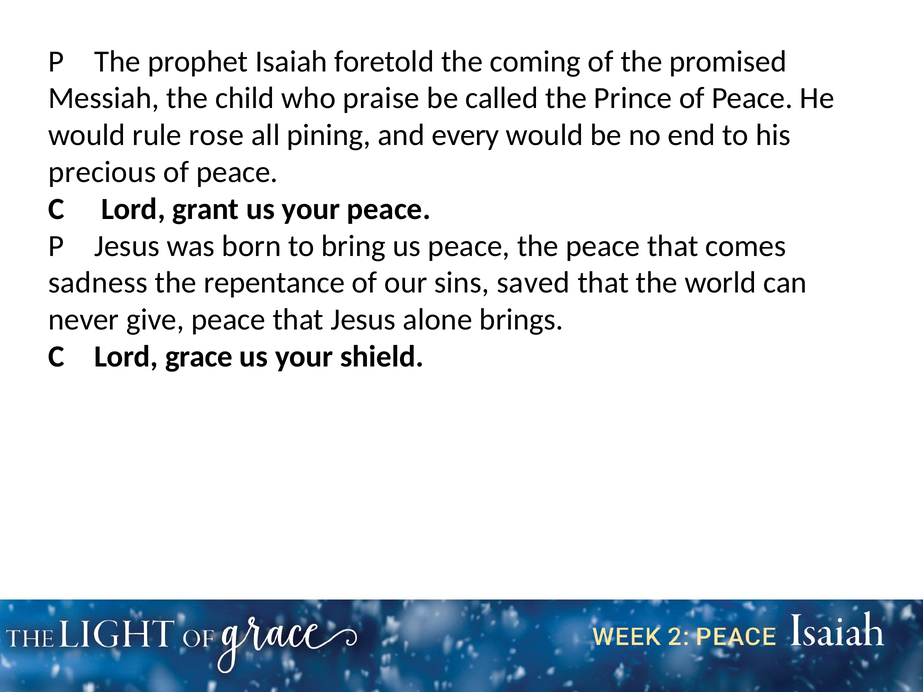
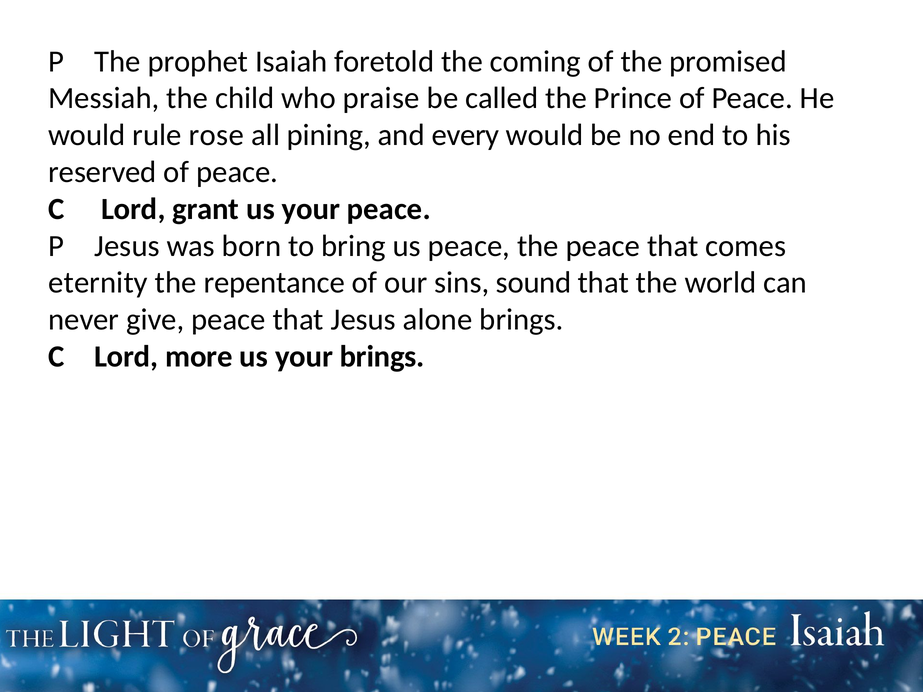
precious: precious -> reserved
sadness: sadness -> eternity
saved: saved -> sound
grace: grace -> more
your shield: shield -> brings
